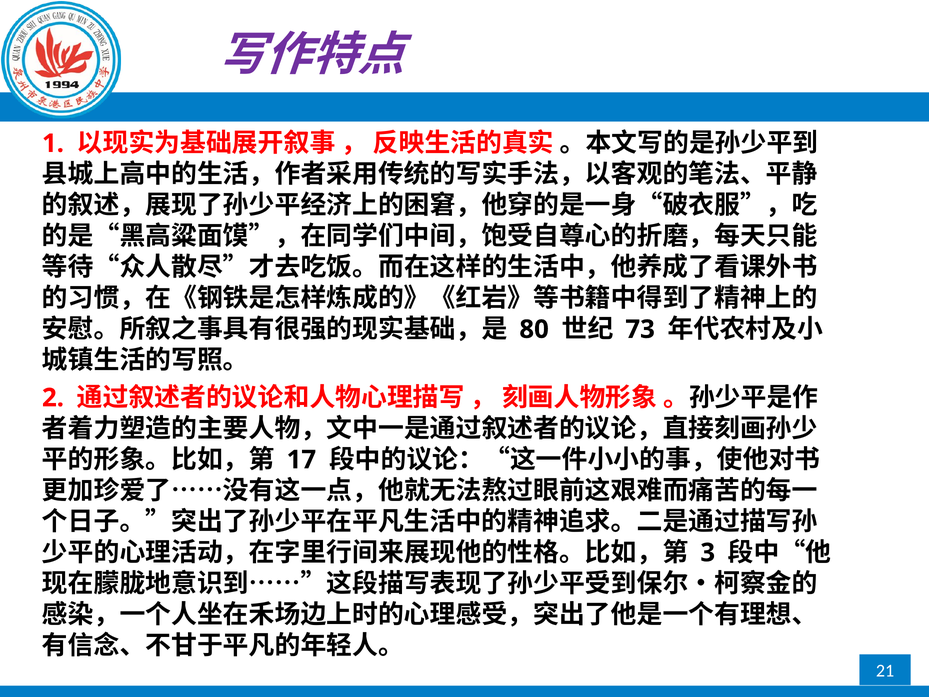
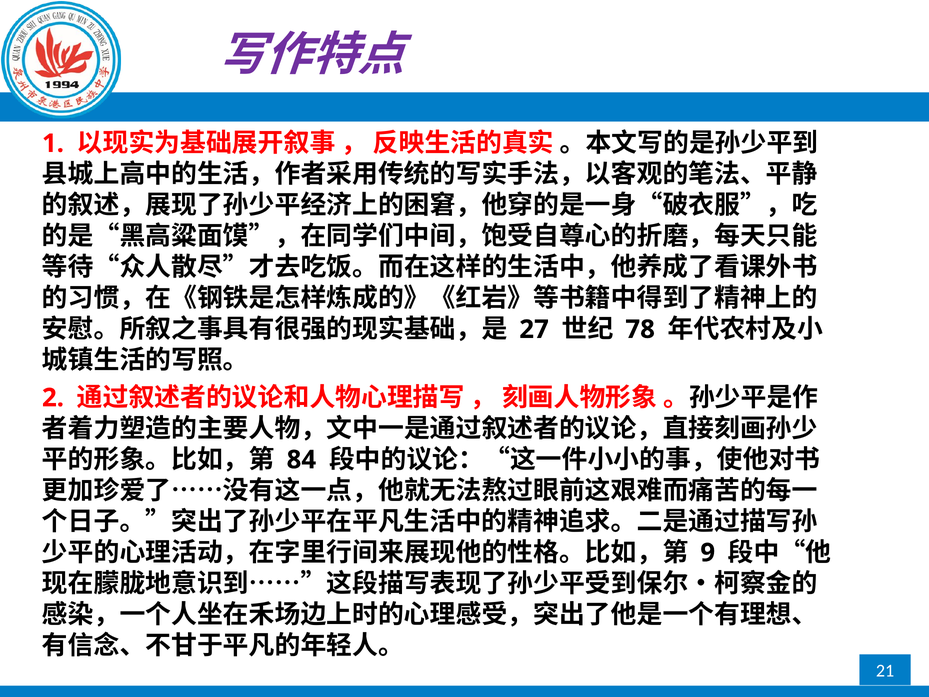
80: 80 -> 27
73: 73 -> 78
17: 17 -> 84
3: 3 -> 9
